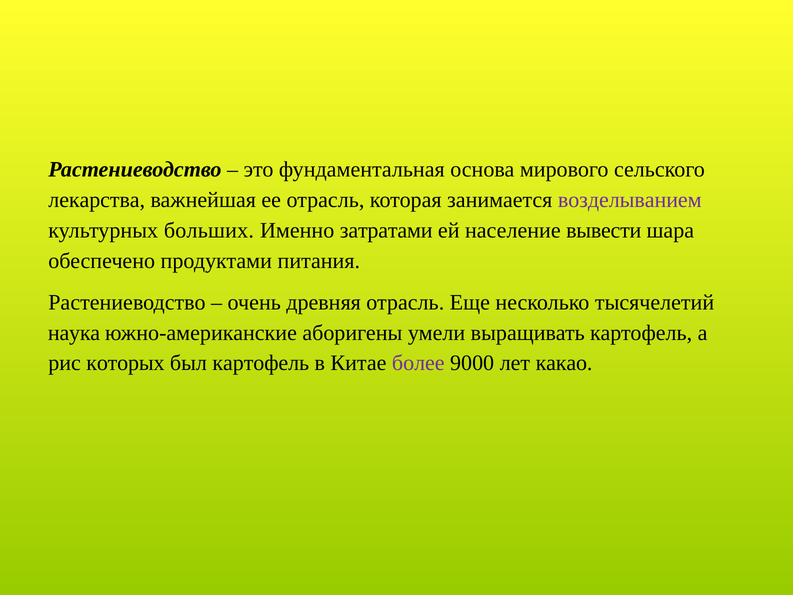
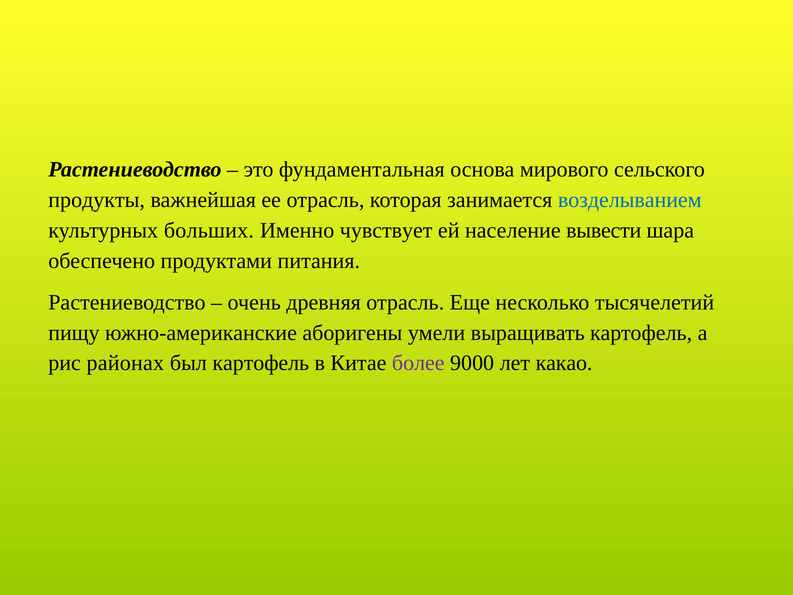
лекарства: лекарства -> продукты
возделыванием colour: purple -> blue
затратами: затратами -> чувствует
наука: наука -> пищу
которых: которых -> районах
